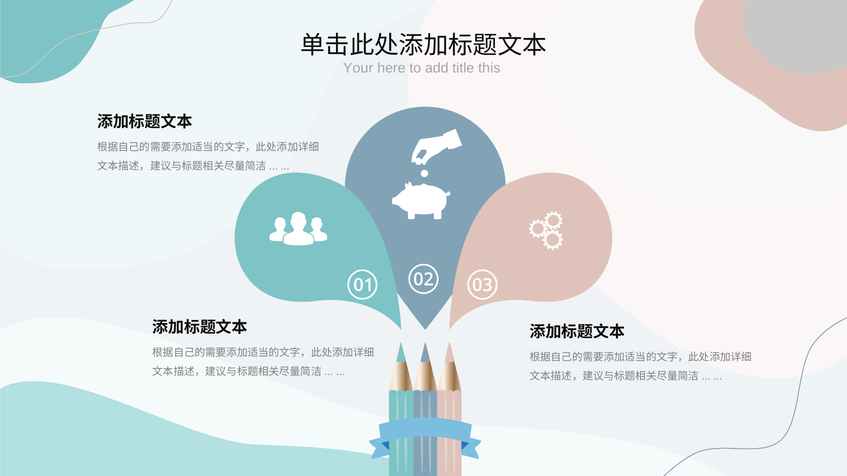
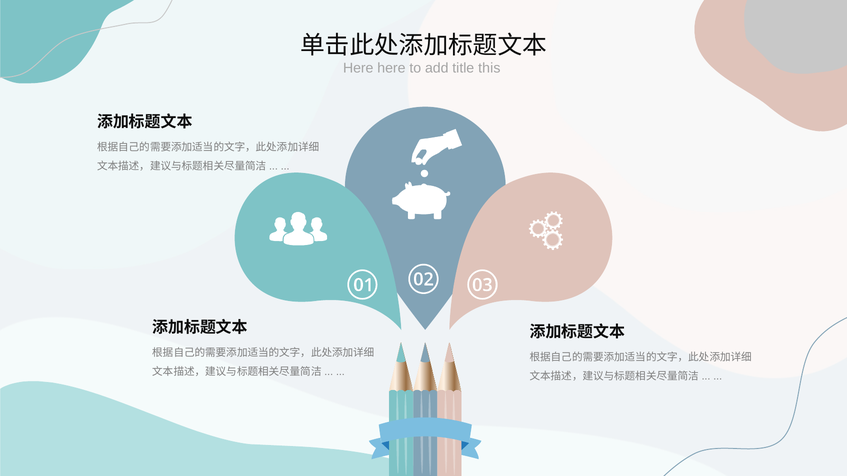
Your at (358, 68): Your -> Here
